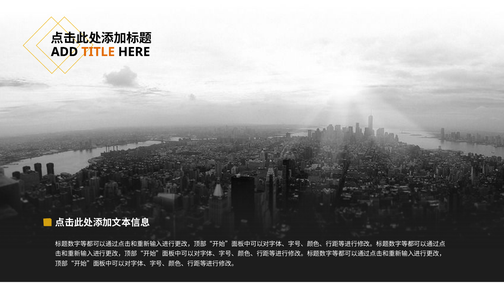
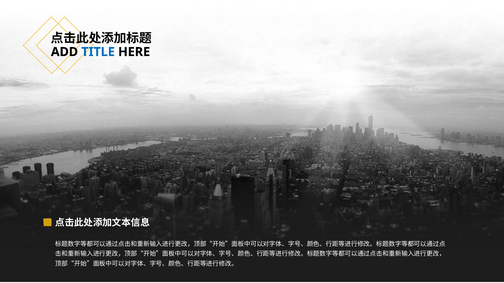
TITLE colour: orange -> blue
